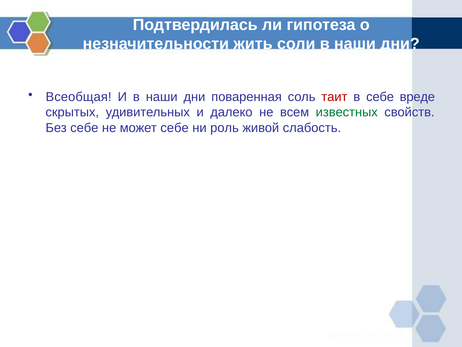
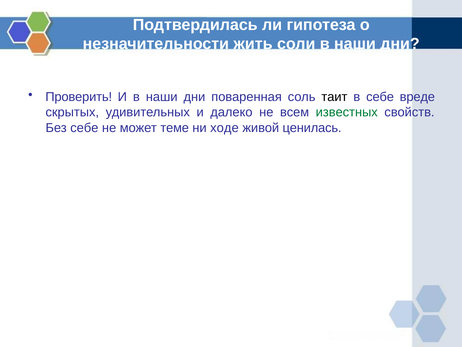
Всеобщая: Всеобщая -> Проверить
таит colour: red -> black
может себе: себе -> теме
роль: роль -> ходе
слабость: слабость -> ценилась
